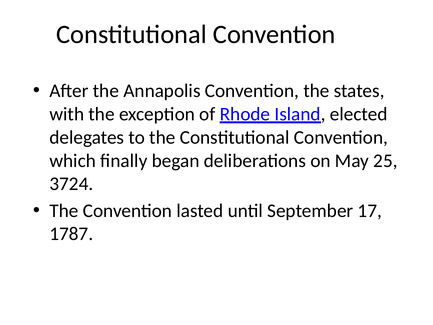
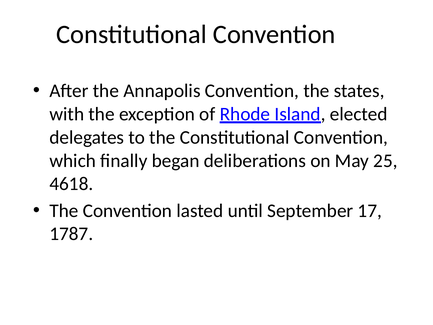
3724: 3724 -> 4618
